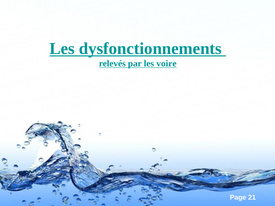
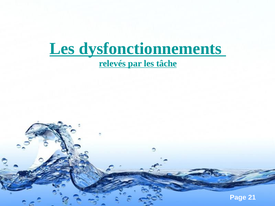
voire: voire -> tâche
